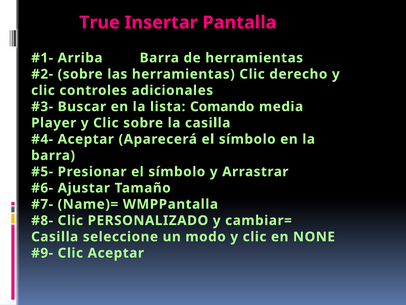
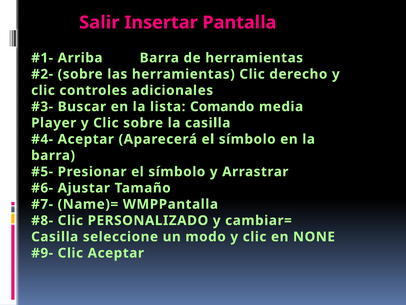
True: True -> Salir
